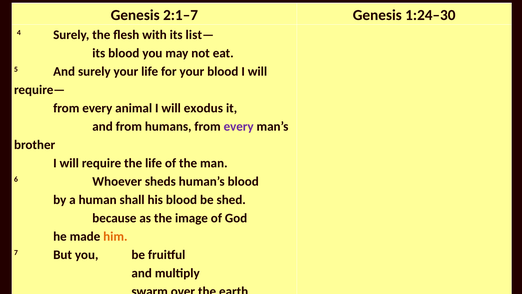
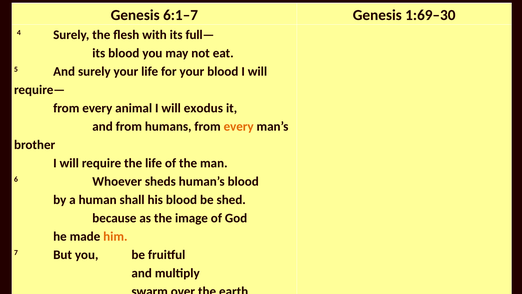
2:1–7: 2:1–7 -> 6:1–7
1:24–30: 1:24–30 -> 1:69–30
list—: list— -> full—
every at (239, 126) colour: purple -> orange
